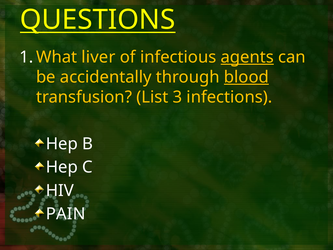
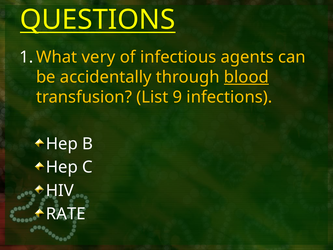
liver: liver -> very
agents underline: present -> none
3: 3 -> 9
PAIN: PAIN -> RATE
